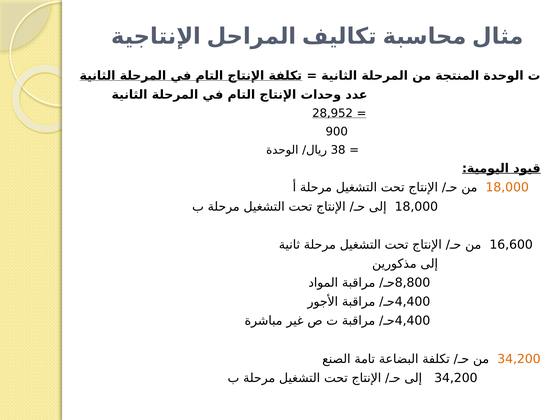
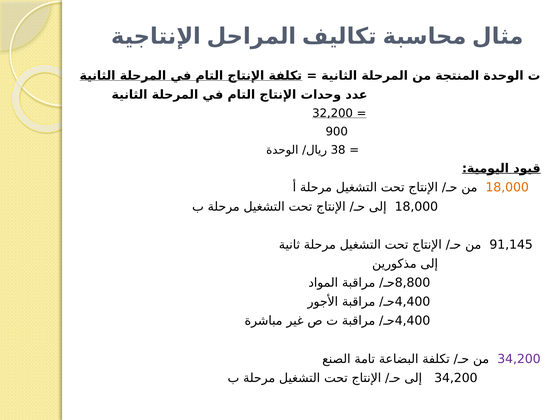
28,952: 28,952 -> 32,200
16,600: 16,600 -> 91,145
34,200 at (519, 359) colour: orange -> purple
